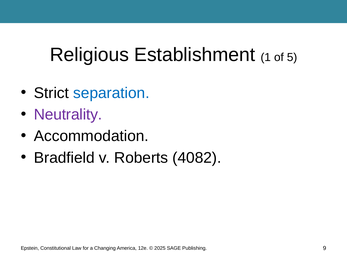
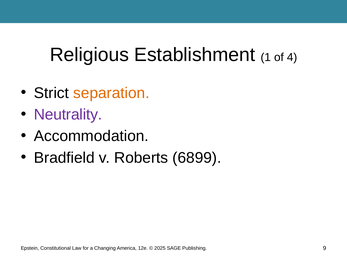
5: 5 -> 4
separation colour: blue -> orange
4082: 4082 -> 6899
